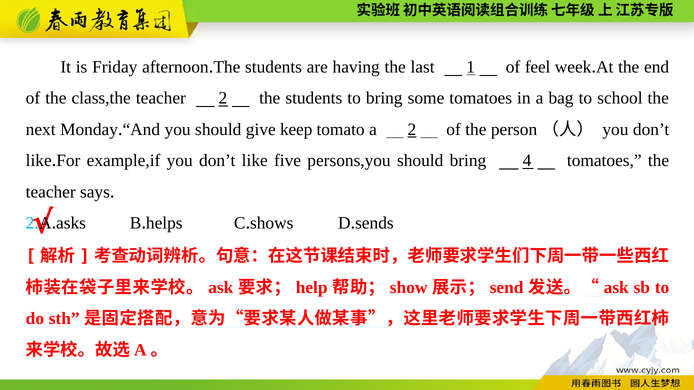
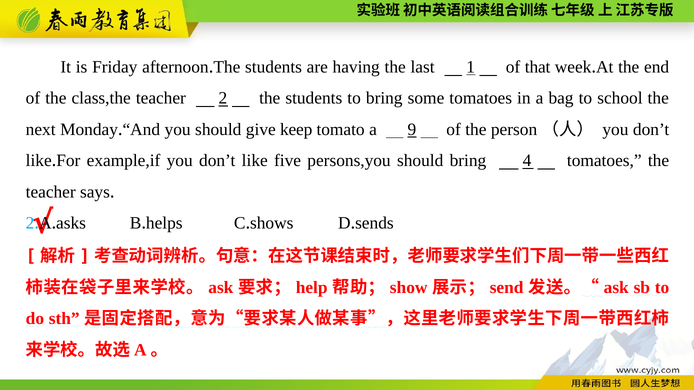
feel: feel -> that
a 2: 2 -> 9
